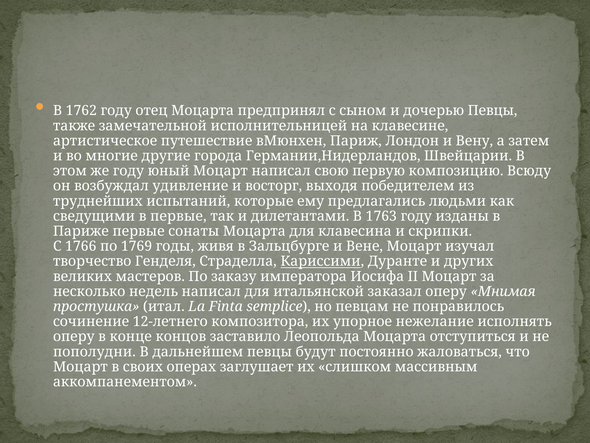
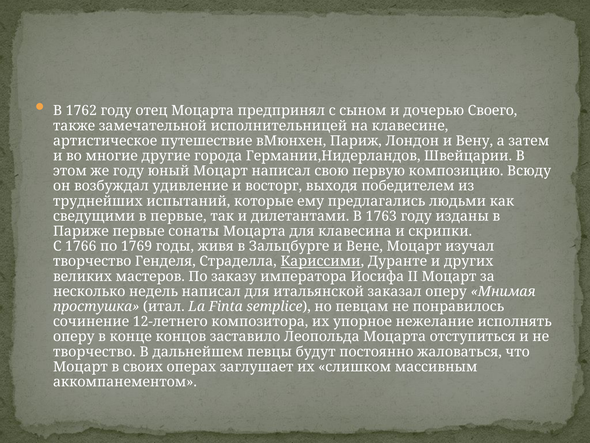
дочерью Певцы: Певцы -> Своего
пополудни at (94, 351): пополудни -> творчество
